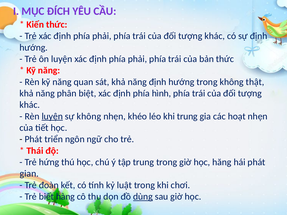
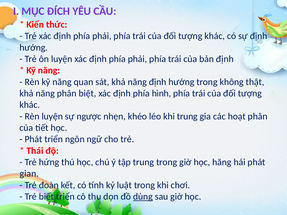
bản thức: thức -> định
luyện at (52, 116) underline: present -> none
sự không: không -> ngược
hoạt nhẹn: nhẹn -> phân
biết hàng: hàng -> triển
